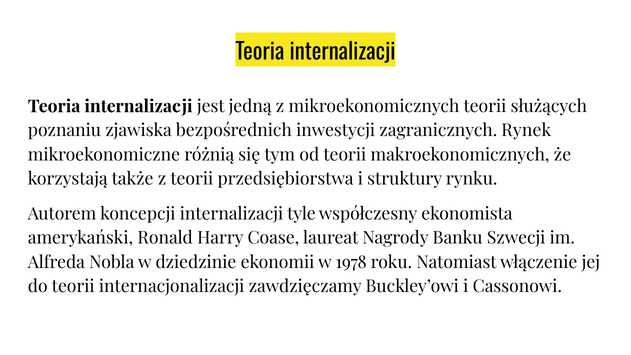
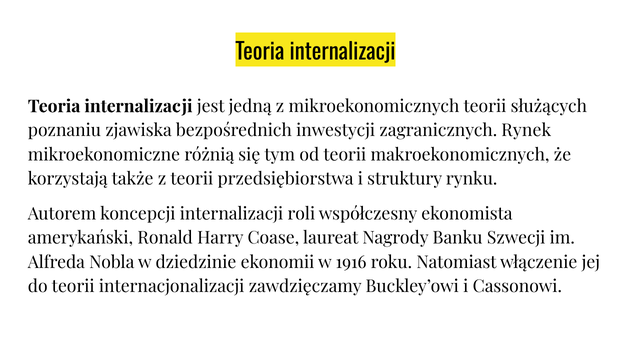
tyle: tyle -> roli
1978: 1978 -> 1916
